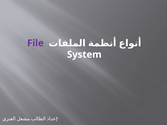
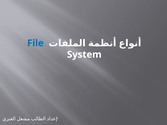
File colour: purple -> blue
